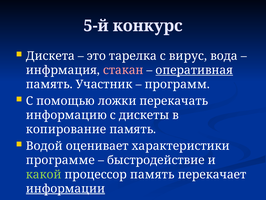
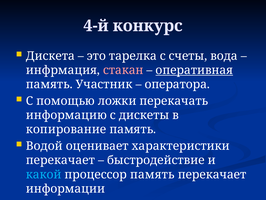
5-й: 5-й -> 4-й
вирус: вирус -> счеты
программ: программ -> оператора
программе at (60, 160): программе -> перекачает
какой colour: light green -> light blue
информации underline: present -> none
